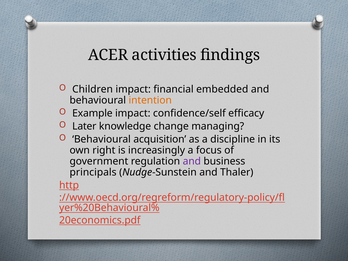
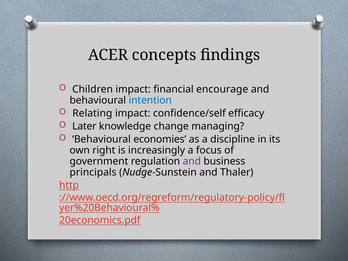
activities: activities -> concepts
embedded: embedded -> encourage
intention colour: orange -> blue
Example: Example -> Relating
acquisition: acquisition -> economies
